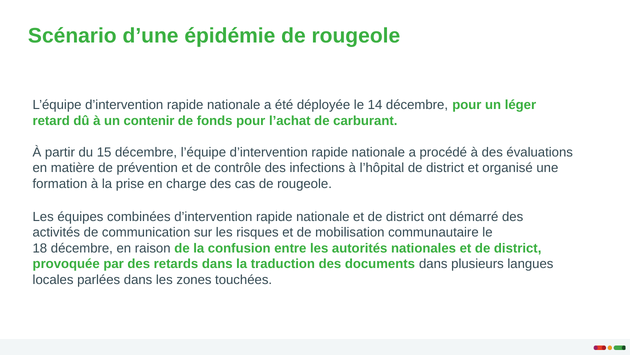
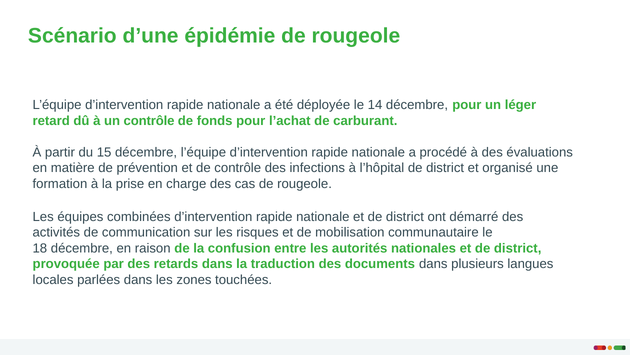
un contenir: contenir -> contrôle
